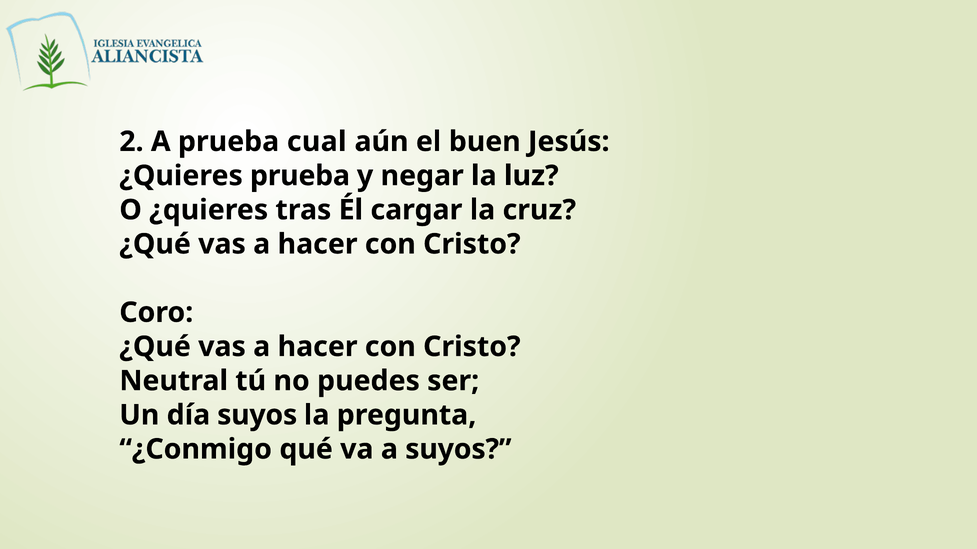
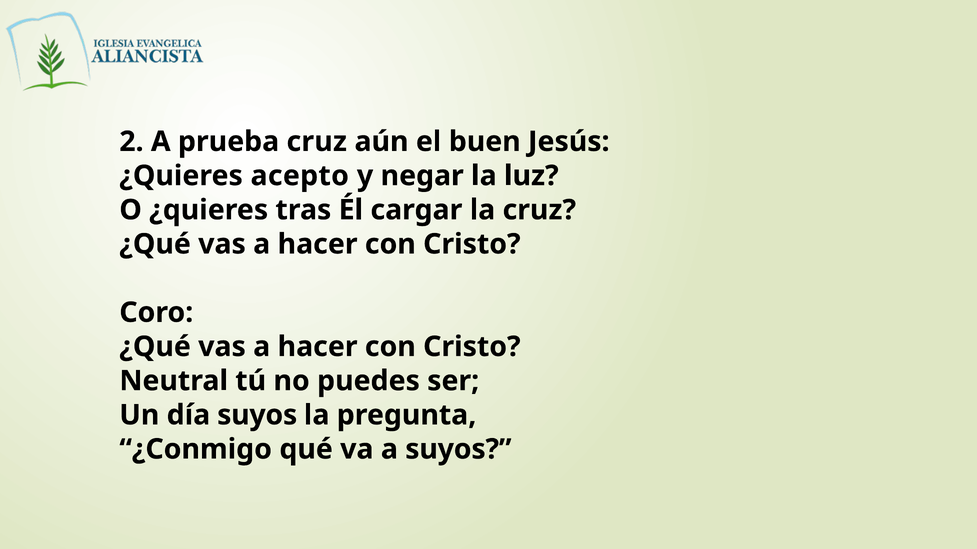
prueba cual: cual -> cruz
¿Quieres prueba: prueba -> acepto
